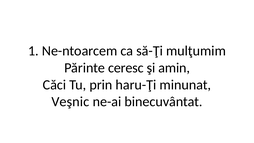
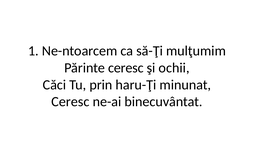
amin: amin -> ochii
Veşnic at (70, 102): Veşnic -> Ceresc
